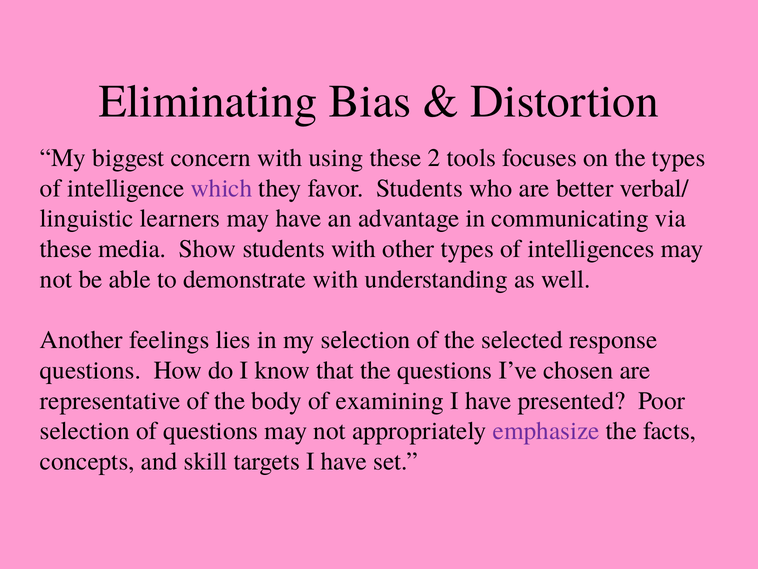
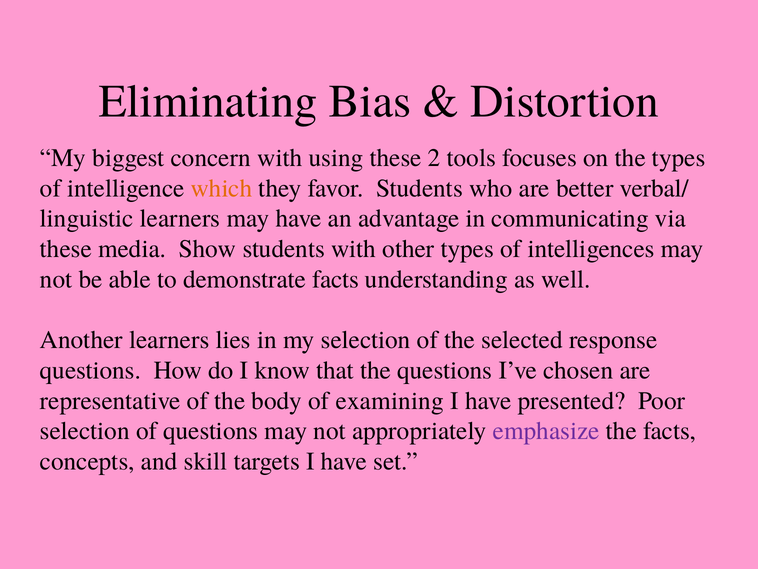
which colour: purple -> orange
demonstrate with: with -> facts
Another feelings: feelings -> learners
